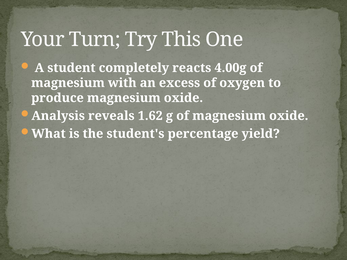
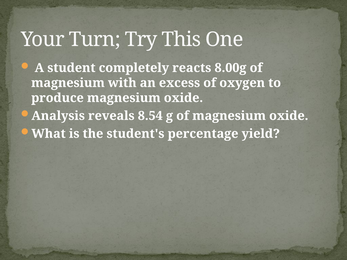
4.00g: 4.00g -> 8.00g
1.62: 1.62 -> 8.54
